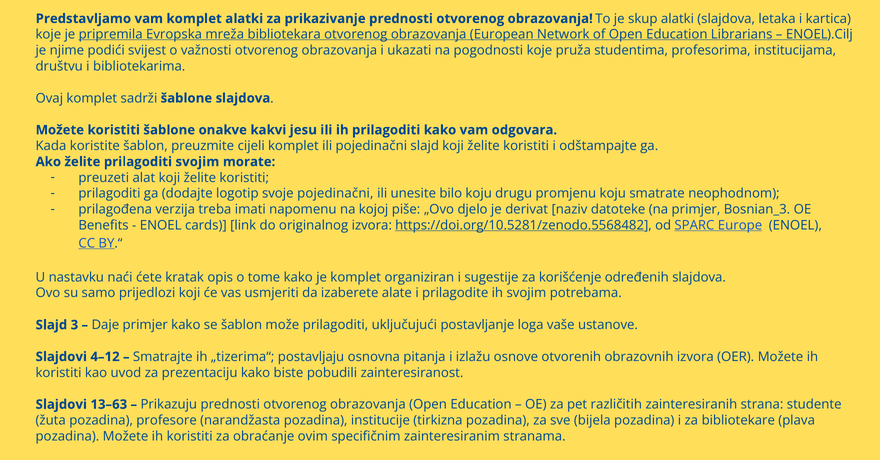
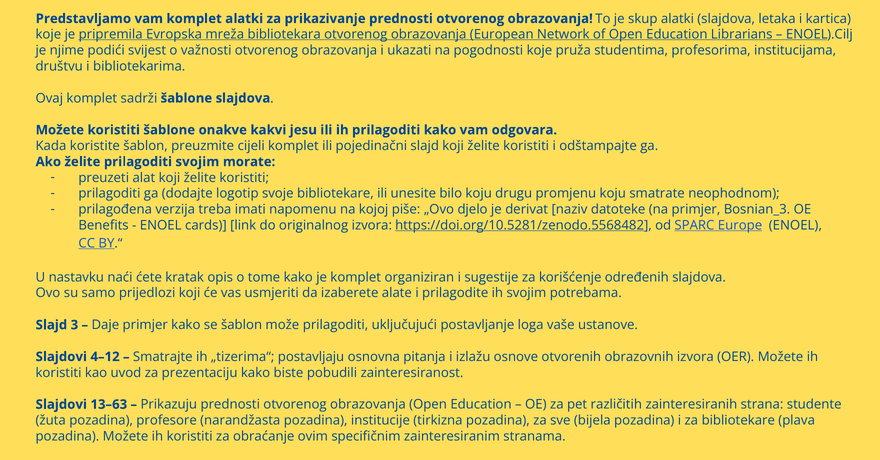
svoje pojedinačni: pojedinačni -> bibliotekare
